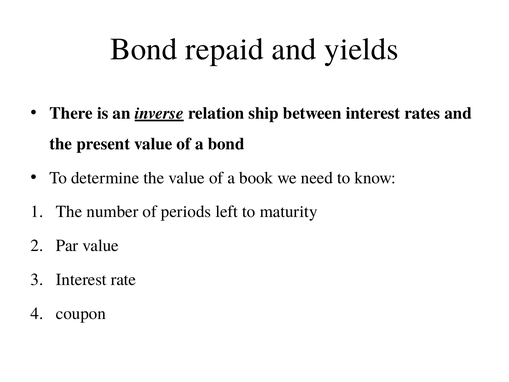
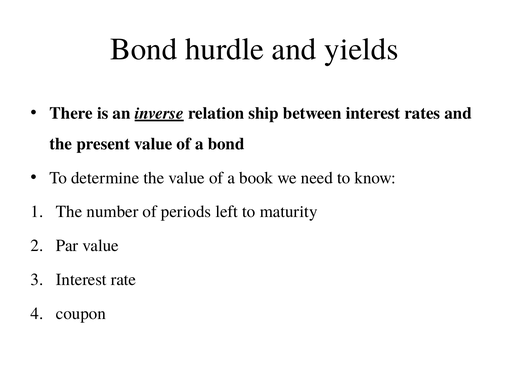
repaid: repaid -> hurdle
